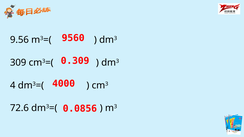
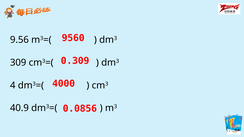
72.6: 72.6 -> 40.9
